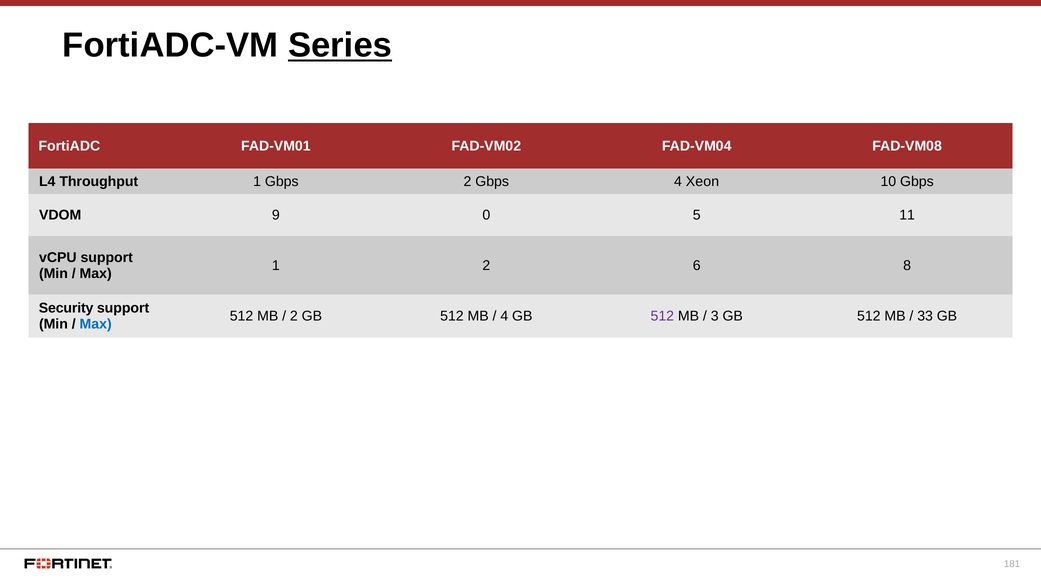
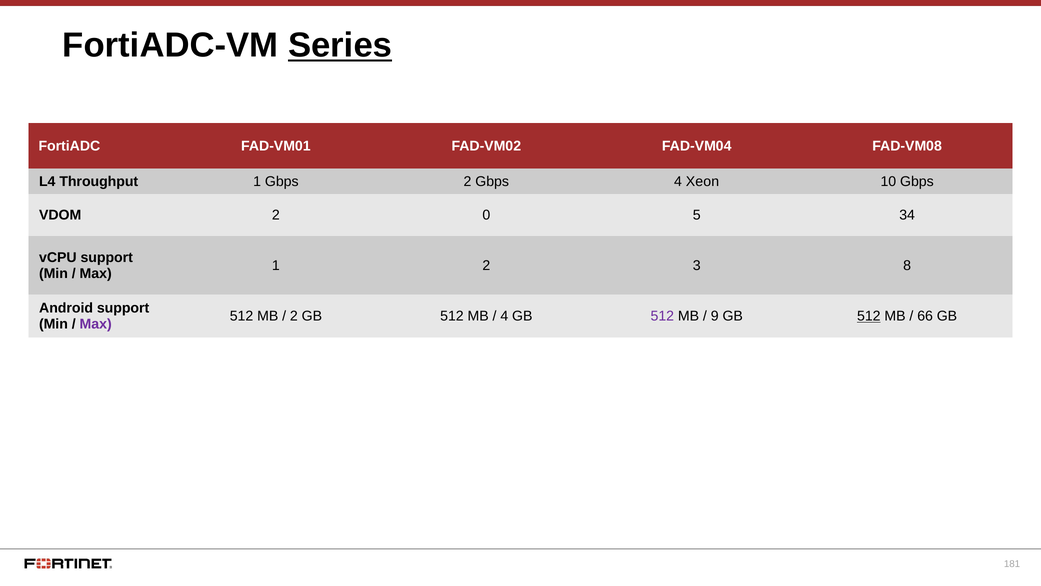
VDOM 9: 9 -> 2
11: 11 -> 34
6: 6 -> 3
Security: Security -> Android
3: 3 -> 9
512 at (869, 316) underline: none -> present
33: 33 -> 66
Max at (96, 324) colour: blue -> purple
